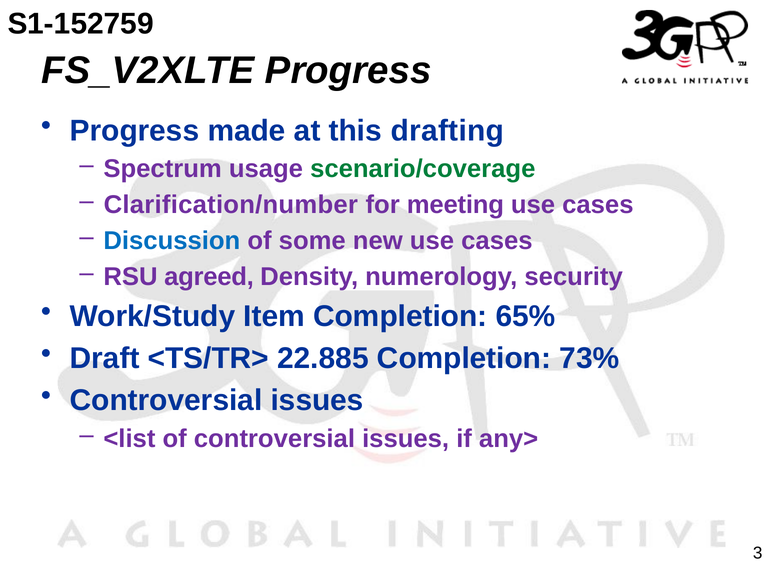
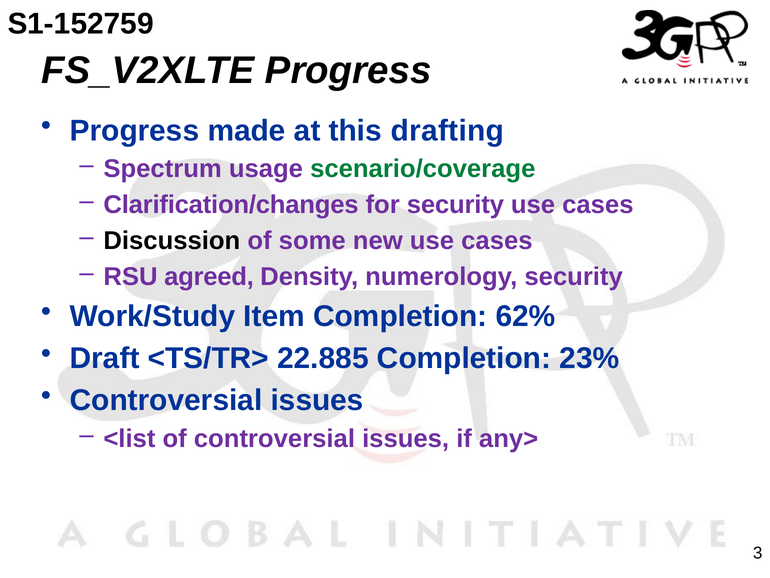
Clarification/number: Clarification/number -> Clarification/changes
for meeting: meeting -> security
Discussion colour: blue -> black
65%: 65% -> 62%
73%: 73% -> 23%
